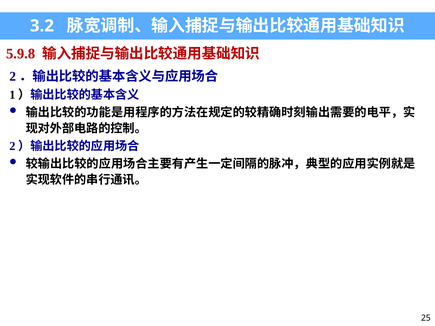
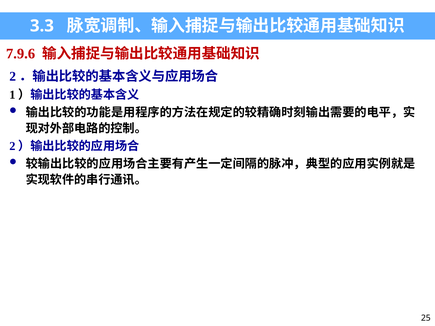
3.2: 3.2 -> 3.3
5.9.8: 5.9.8 -> 7.9.6
